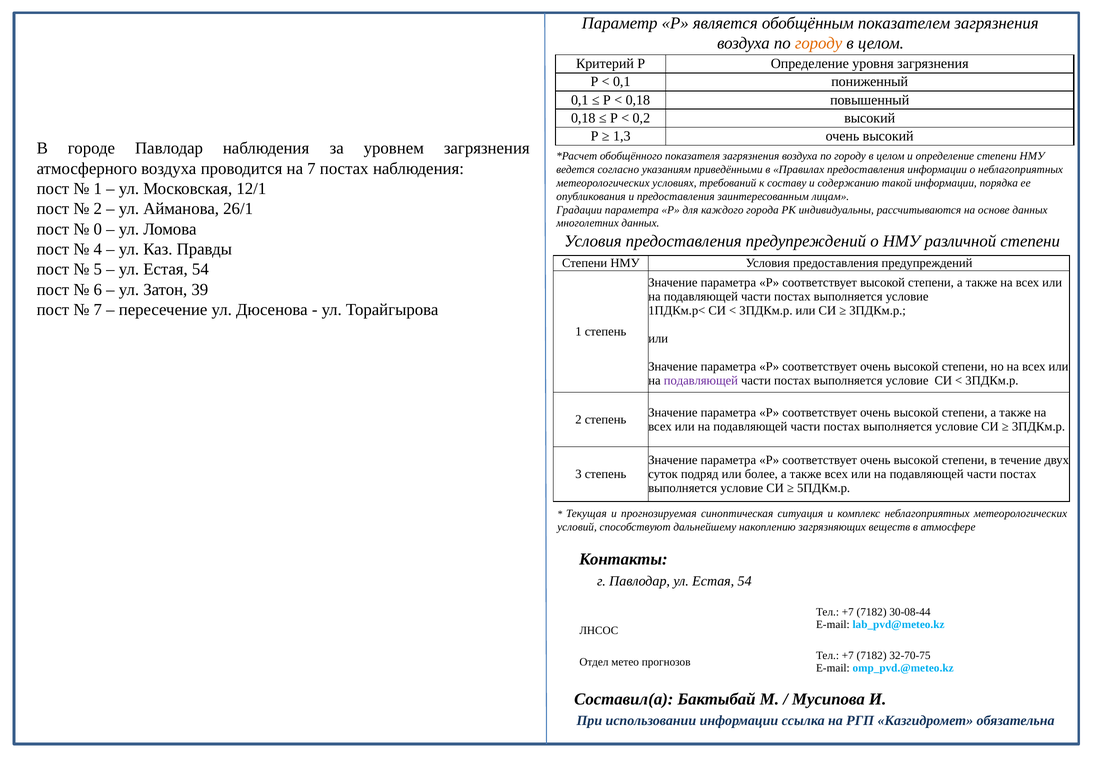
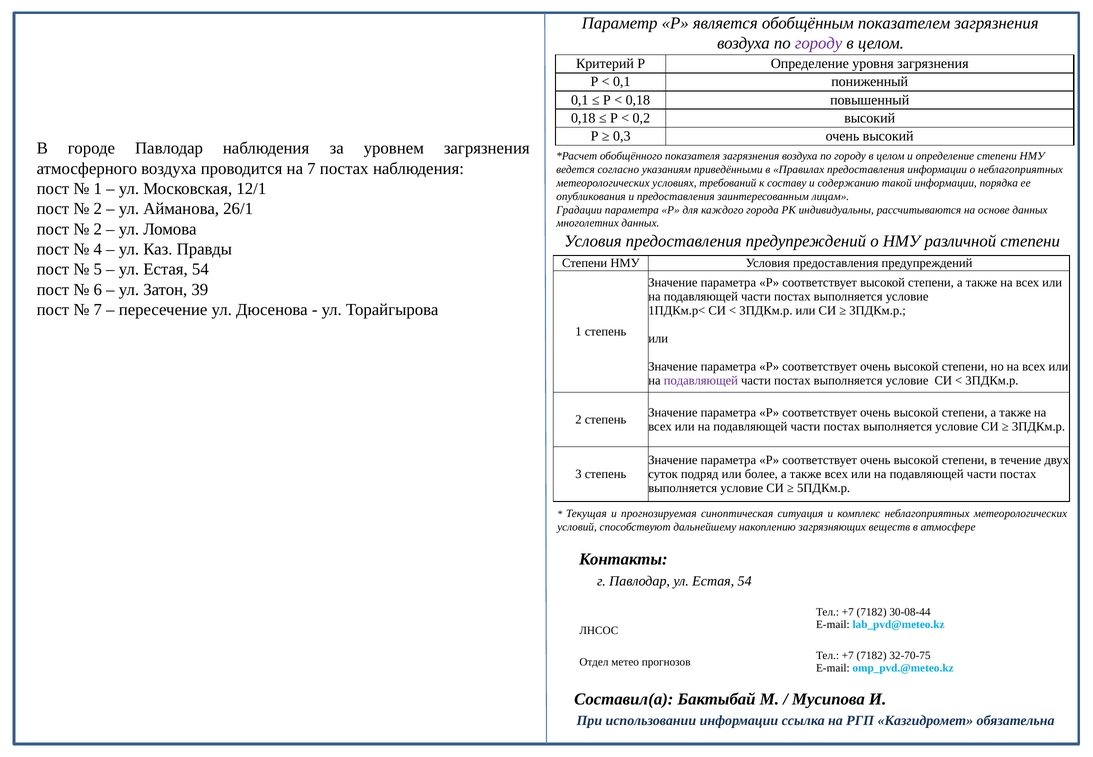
городу at (819, 43) colour: orange -> purple
1,3: 1,3 -> 0,3
0 at (98, 229): 0 -> 2
